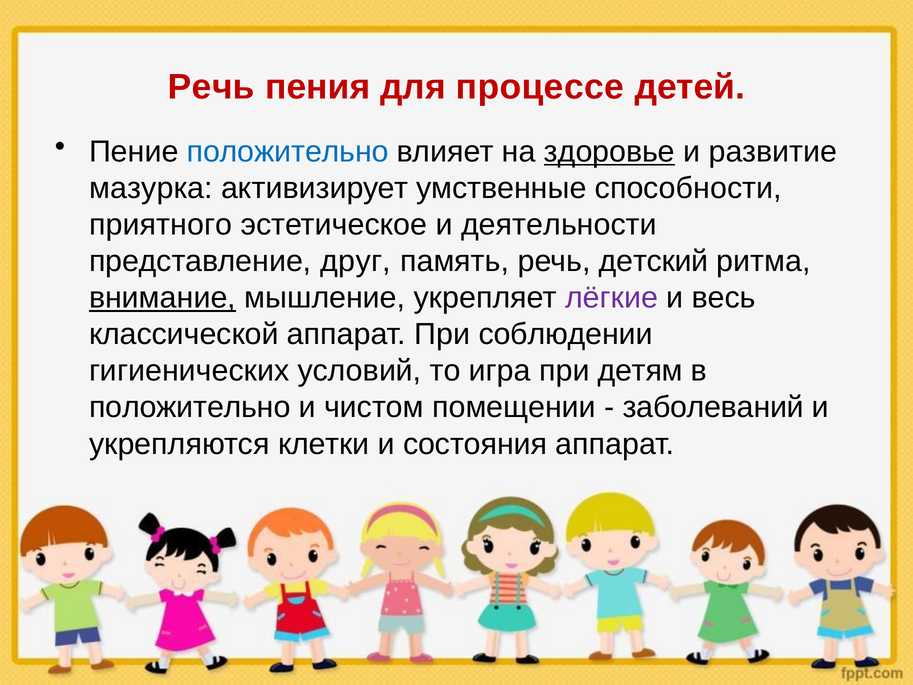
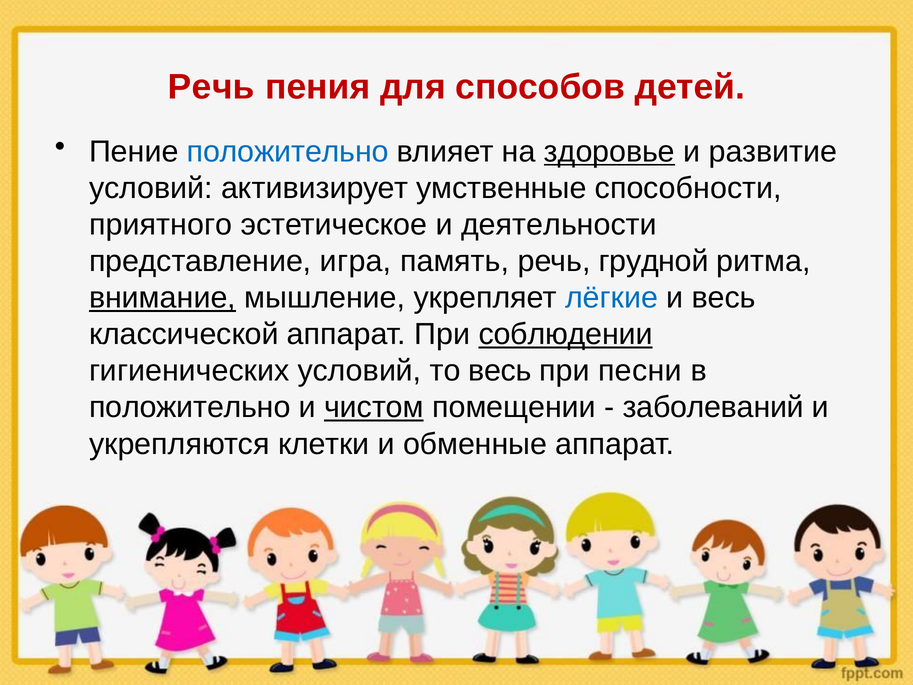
процессе: процессе -> способов
мазурка at (151, 188): мазурка -> условий
друг: друг -> игра
детский: детский -> грудной
лёгкие colour: purple -> blue
соблюдении underline: none -> present
то игра: игра -> весь
детям: детям -> песни
чистом underline: none -> present
состояния: состояния -> обменные
